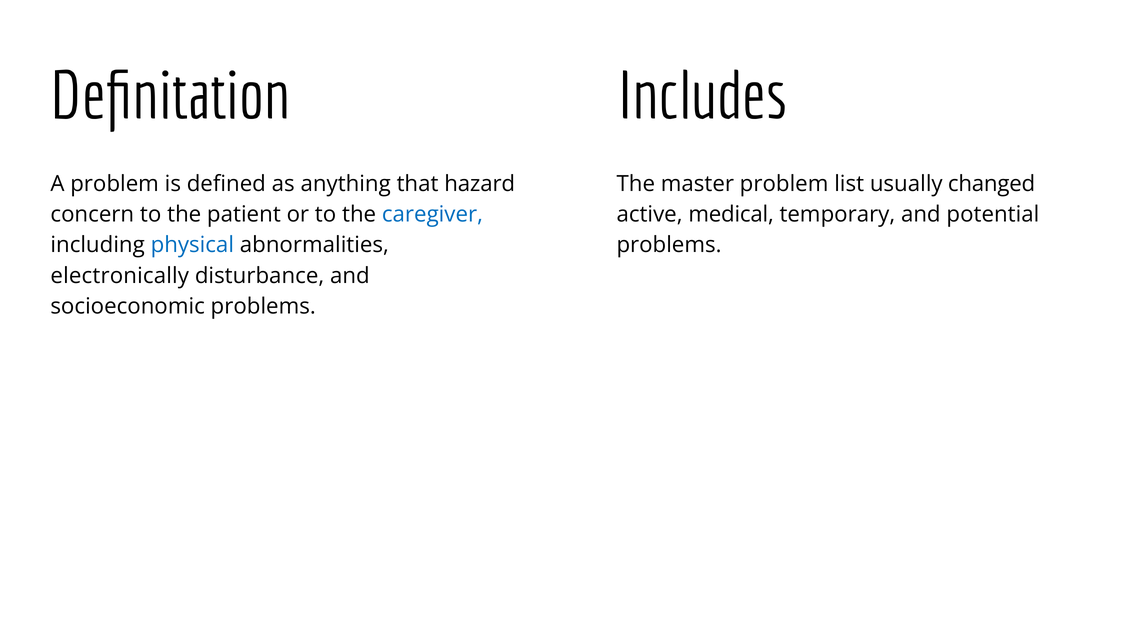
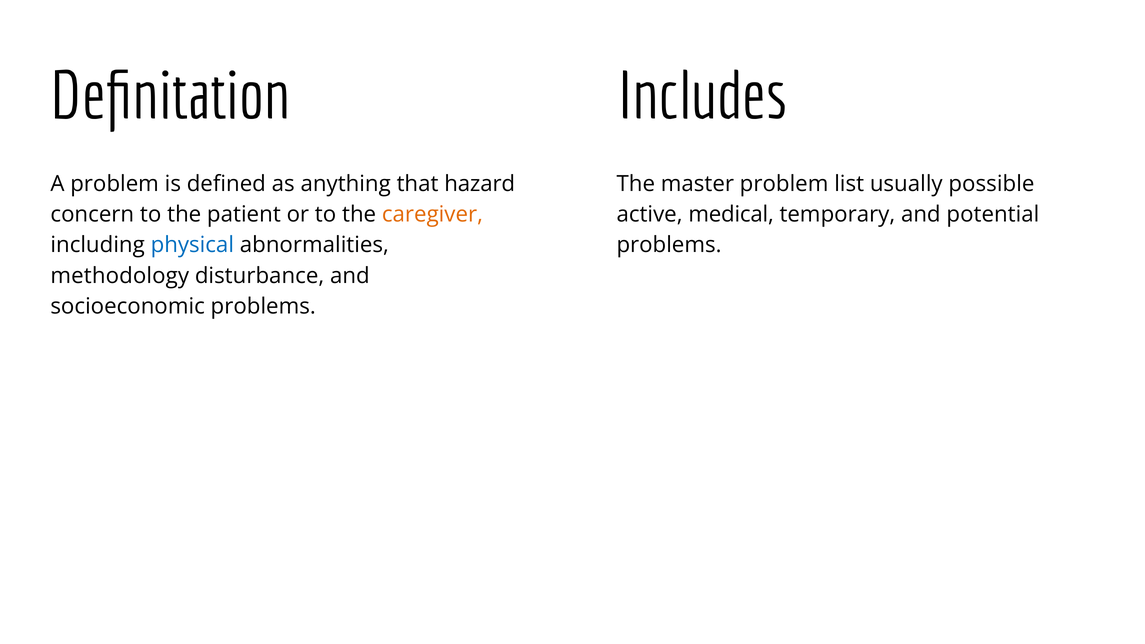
changed: changed -> possible
caregiver colour: blue -> orange
electronically: electronically -> methodology
